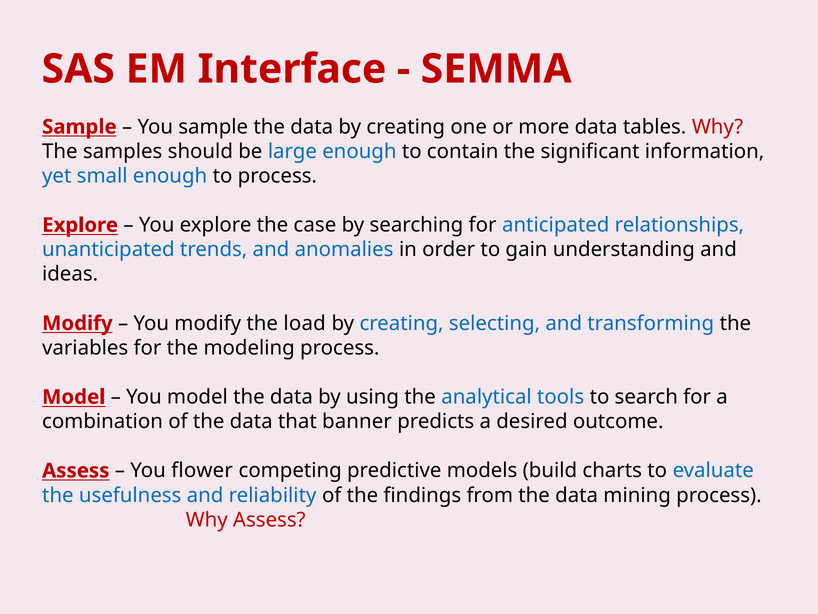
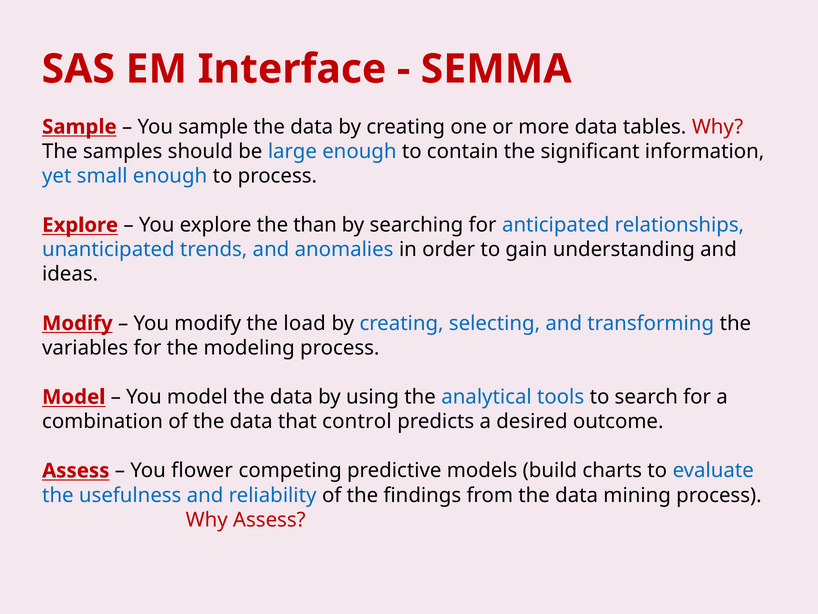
case: case -> than
banner: banner -> control
